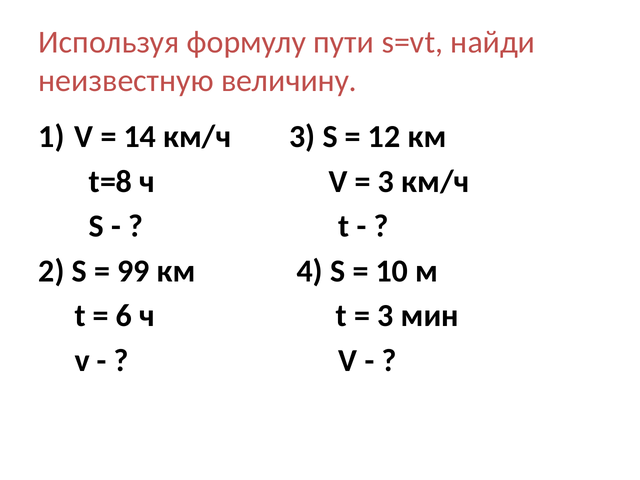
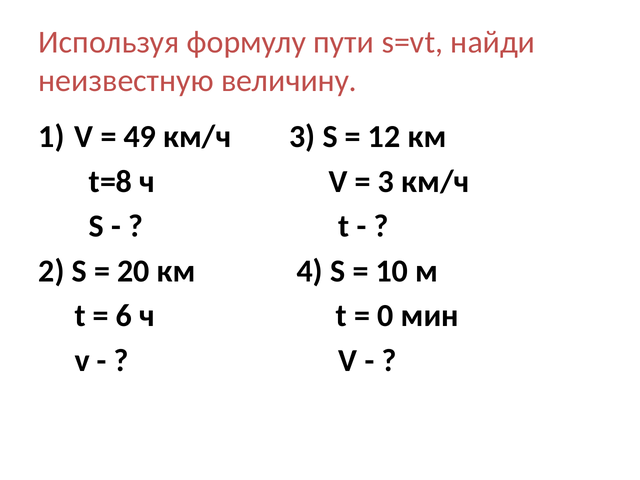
14: 14 -> 49
99: 99 -> 20
3 at (385, 316): 3 -> 0
